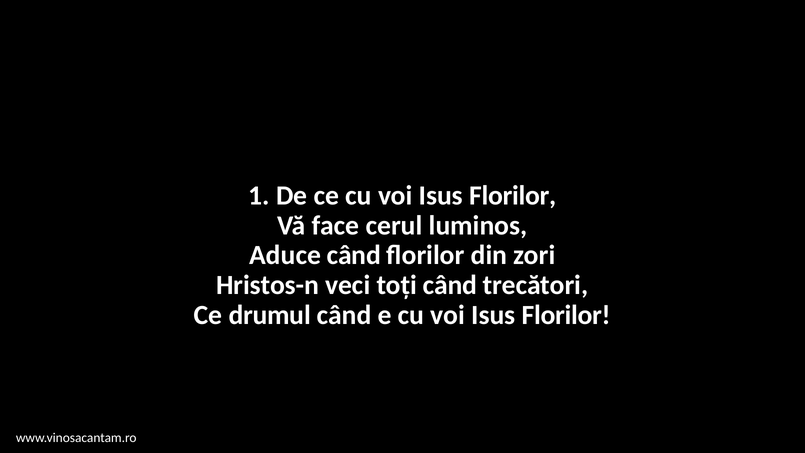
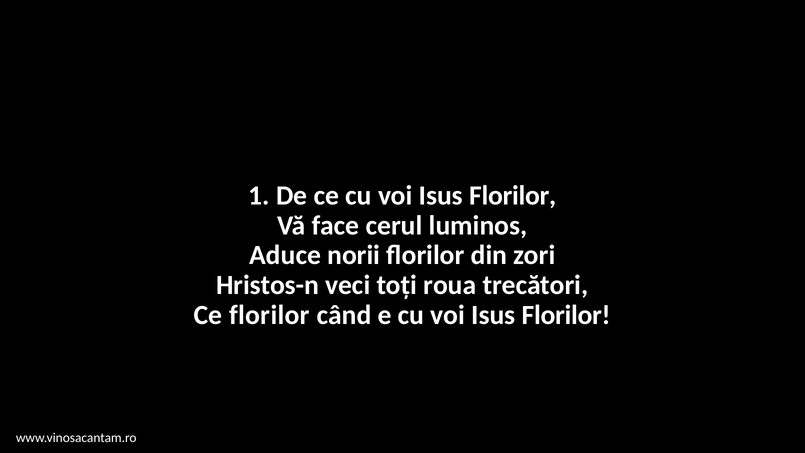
Aduce când: când -> norii
toți când: când -> roua
Ce drumul: drumul -> florilor
